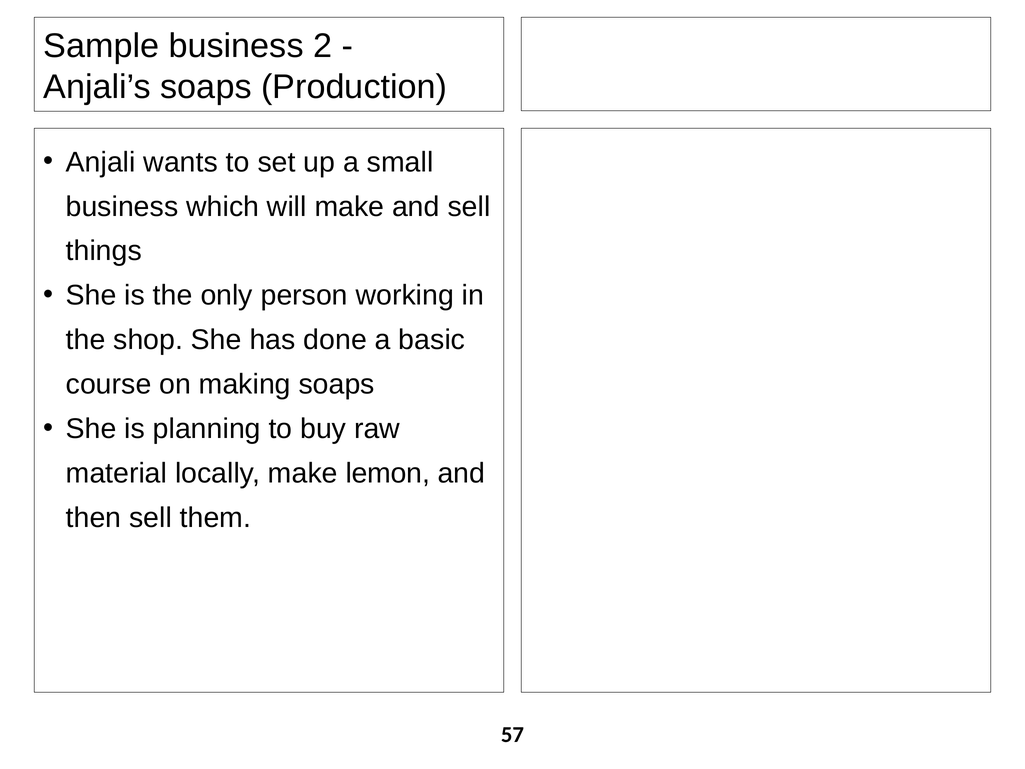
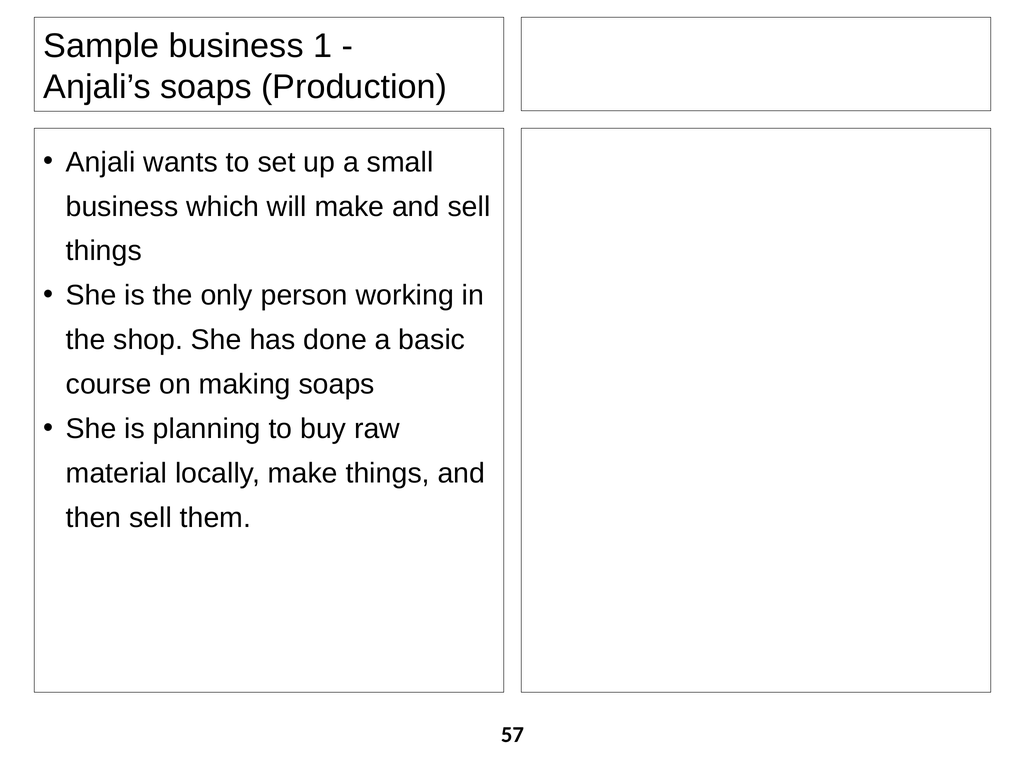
2: 2 -> 1
make lemon: lemon -> things
